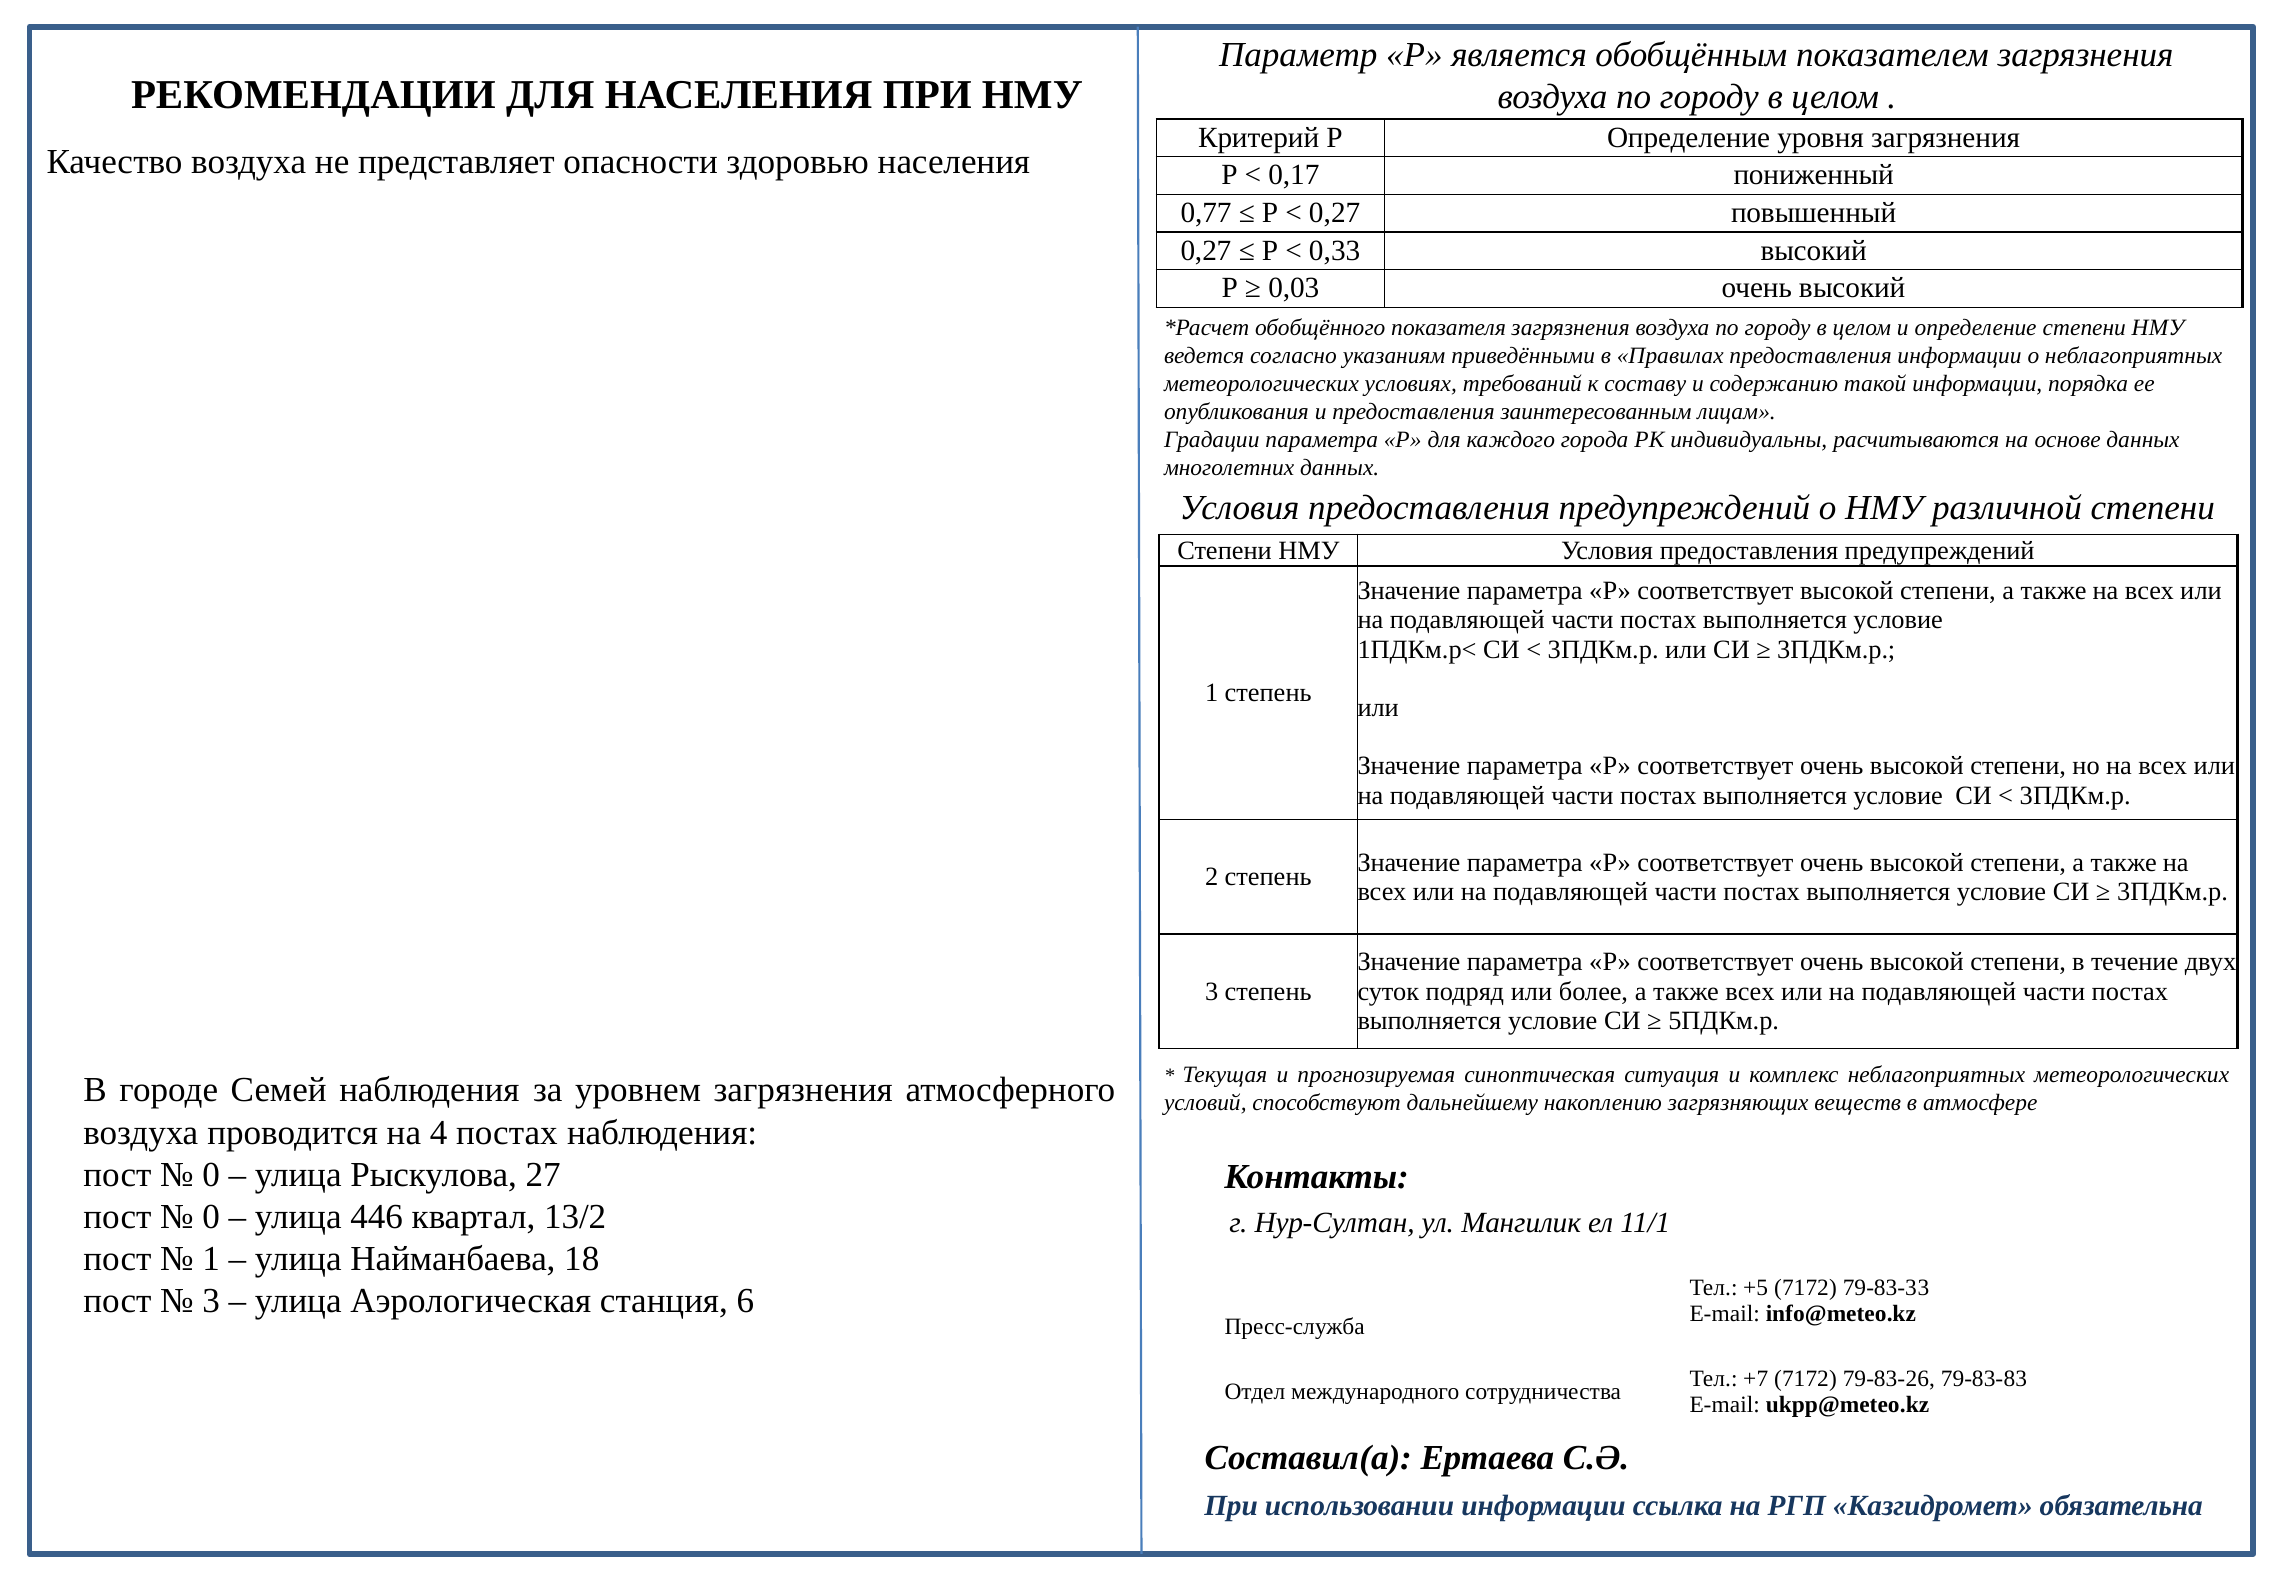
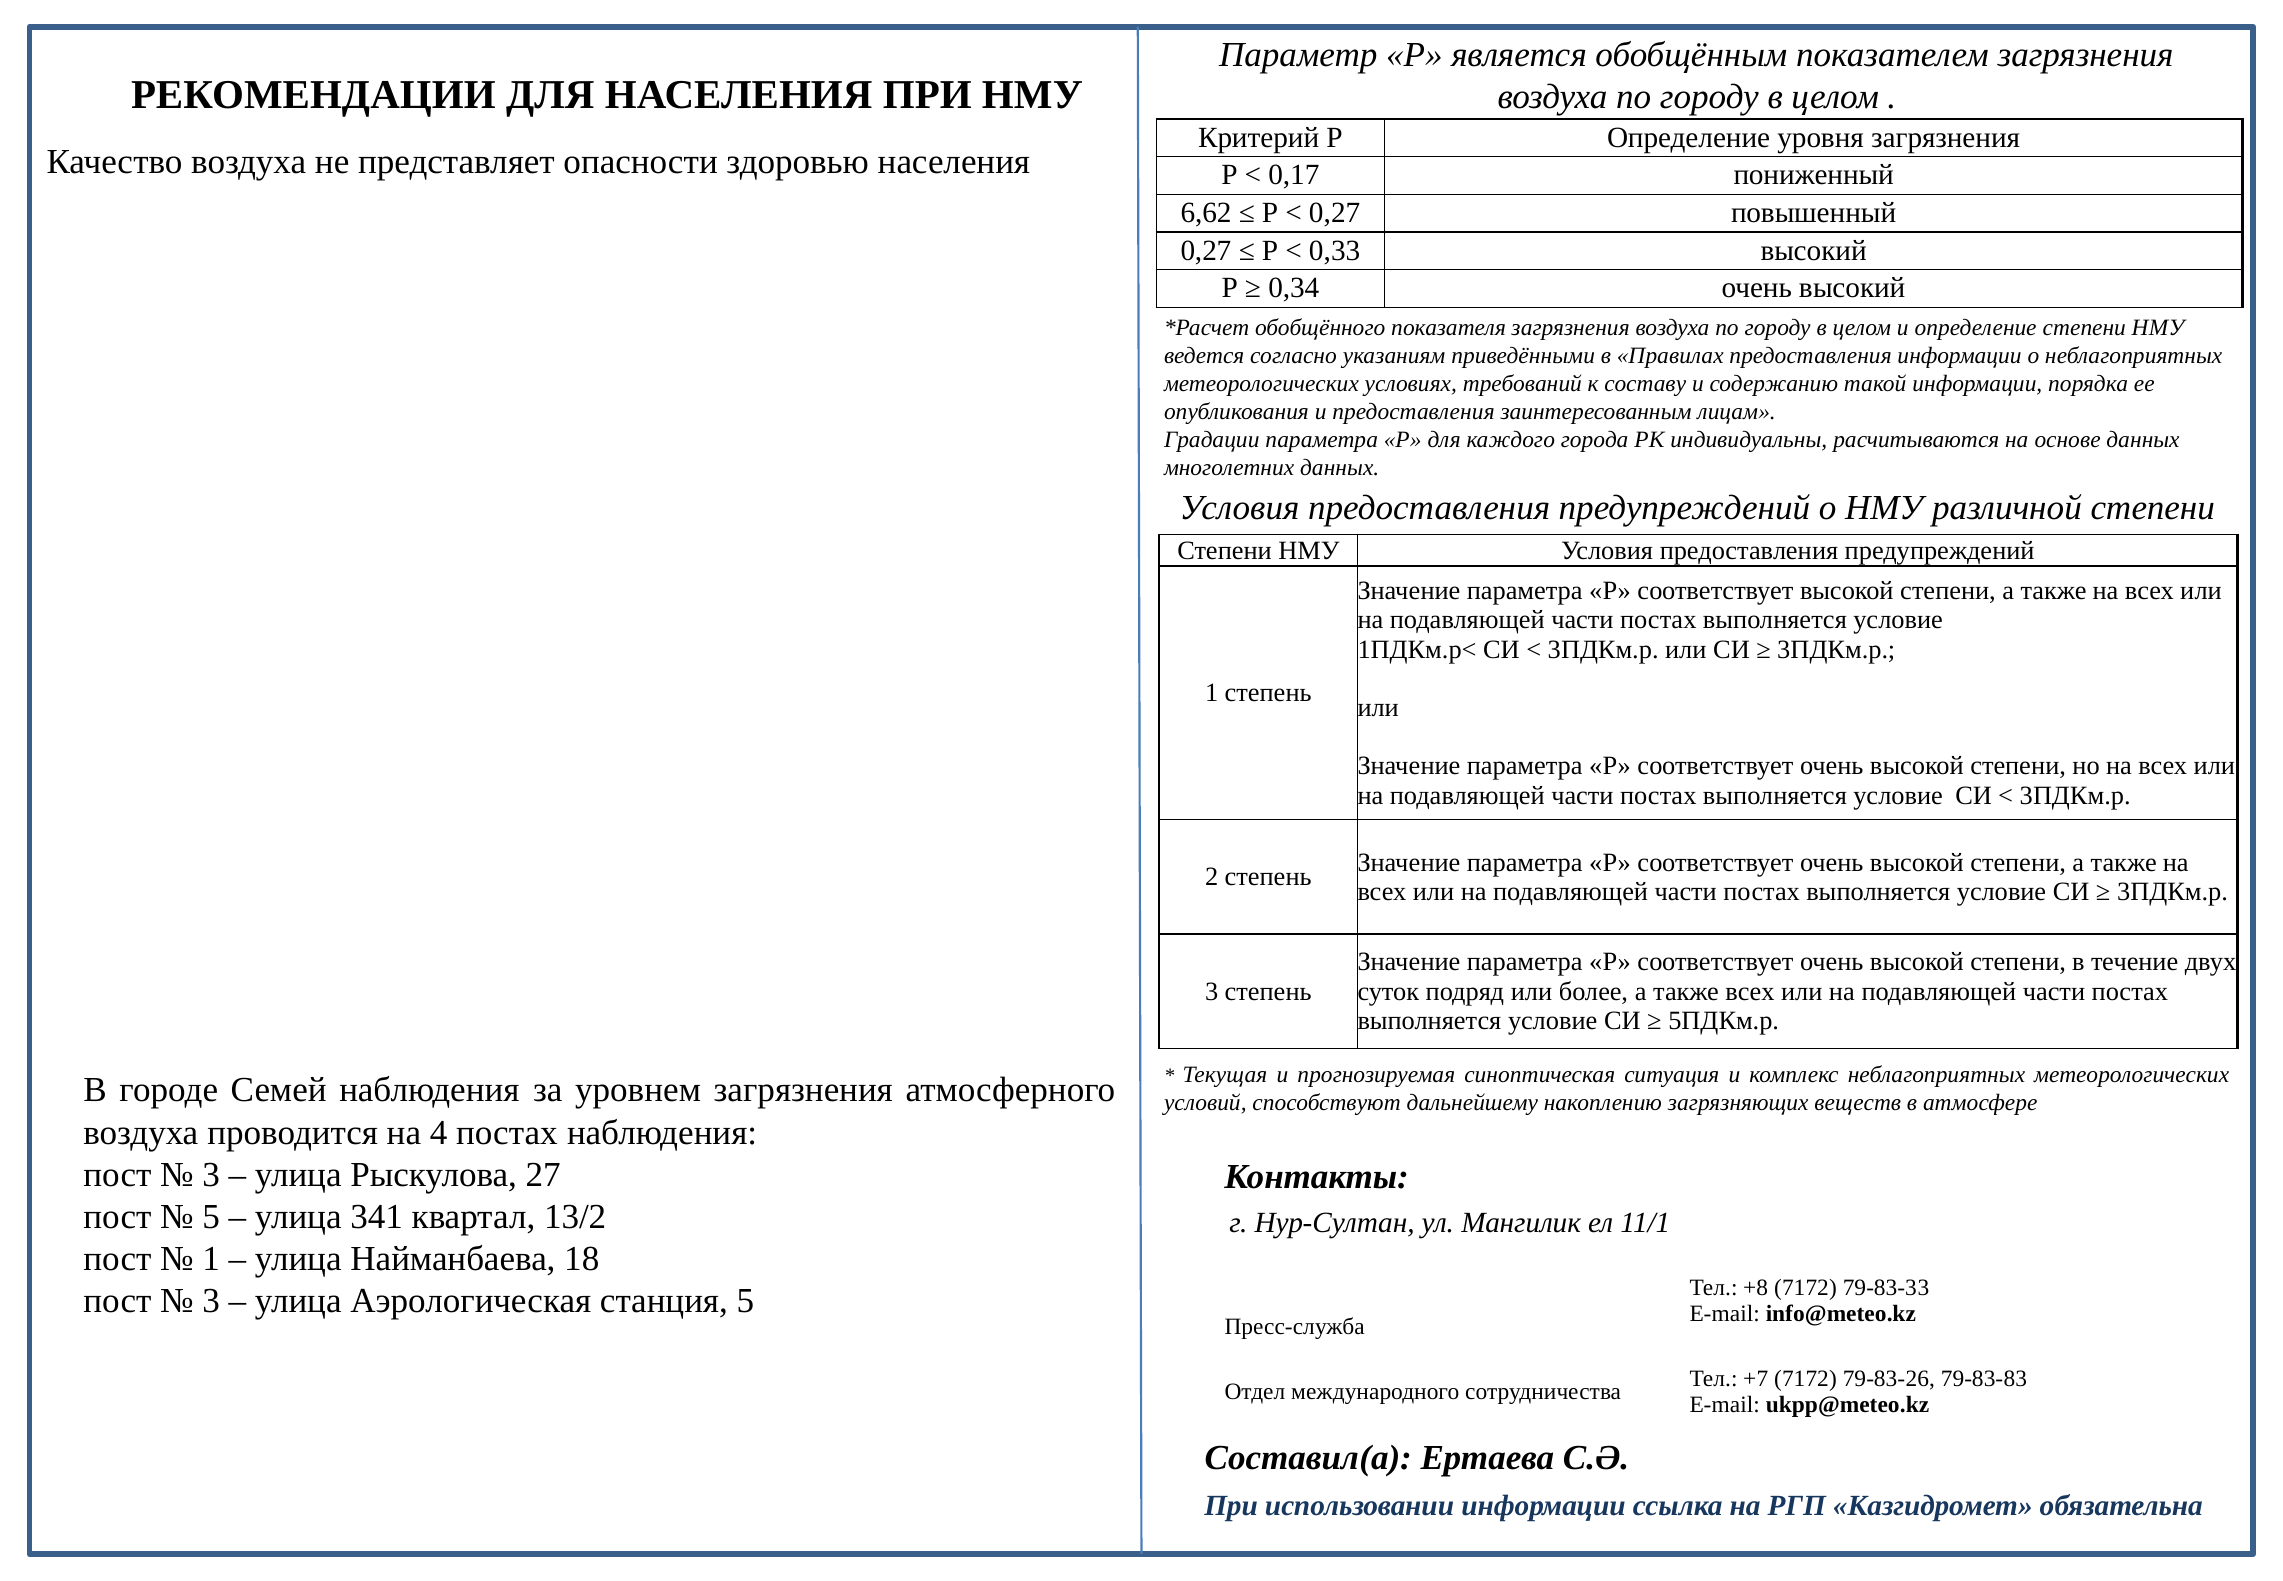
0,77: 0,77 -> 6,62
0,03: 0,03 -> 0,34
0 at (211, 1174): 0 -> 3
0 at (211, 1216): 0 -> 5
446: 446 -> 341
+5: +5 -> +8
станция 6: 6 -> 5
